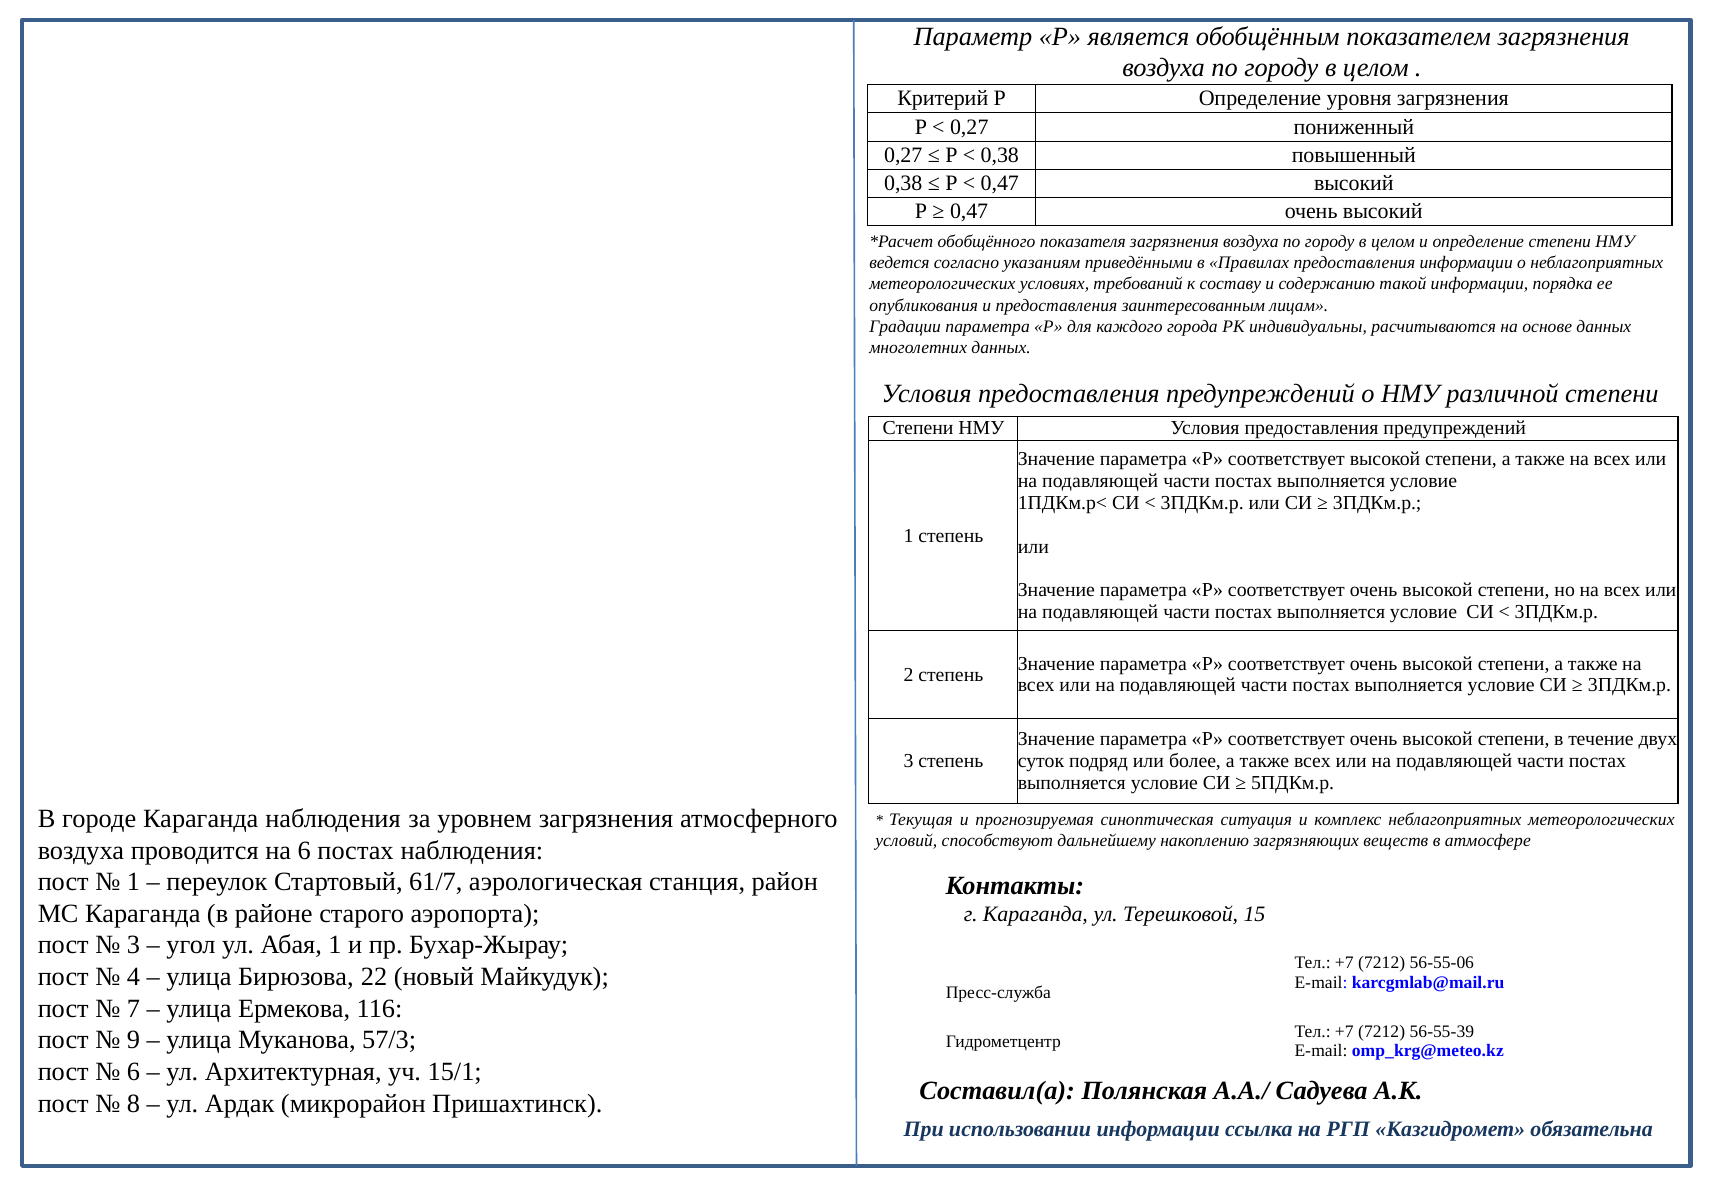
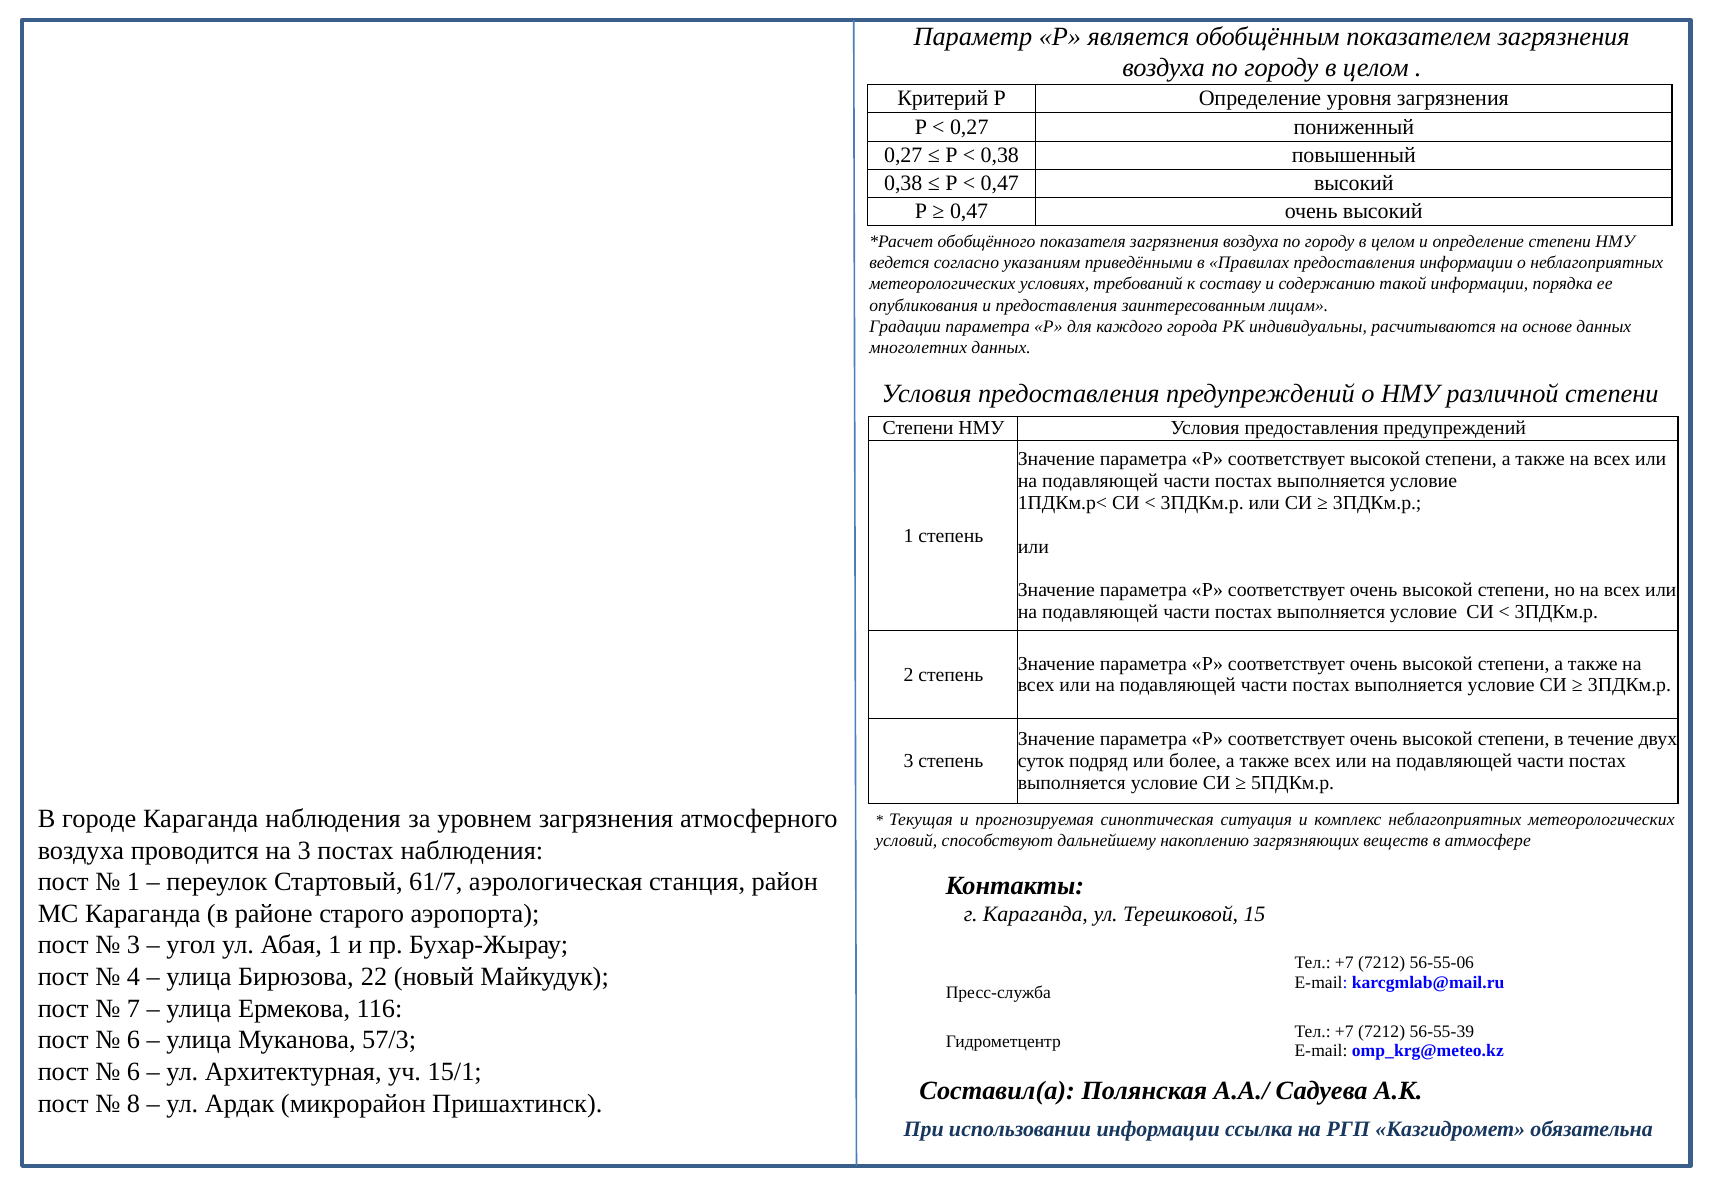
на 6: 6 -> 3
9 at (134, 1040): 9 -> 6
